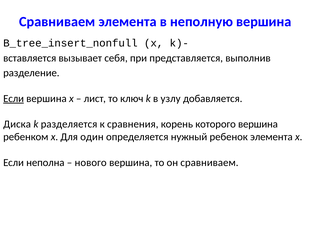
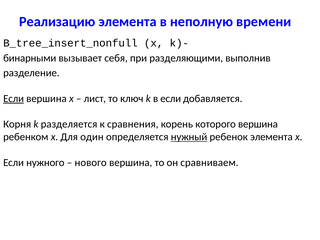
Сравниваем at (57, 22): Сравниваем -> Реализацию
неполную вершина: вершина -> времени
вставляется: вставляется -> бинарными
представляется: представляется -> разделяющими
в узлу: узлу -> если
Диска: Диска -> Корня
нужный underline: none -> present
неполна: неполна -> нужного
